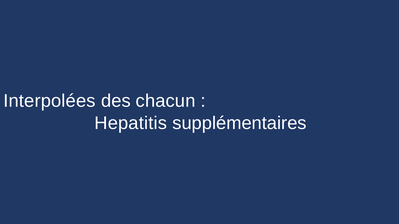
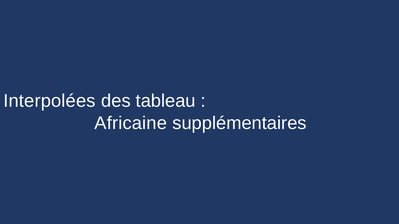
chacun: chacun -> tableau
Hepatitis: Hepatitis -> Africaine
